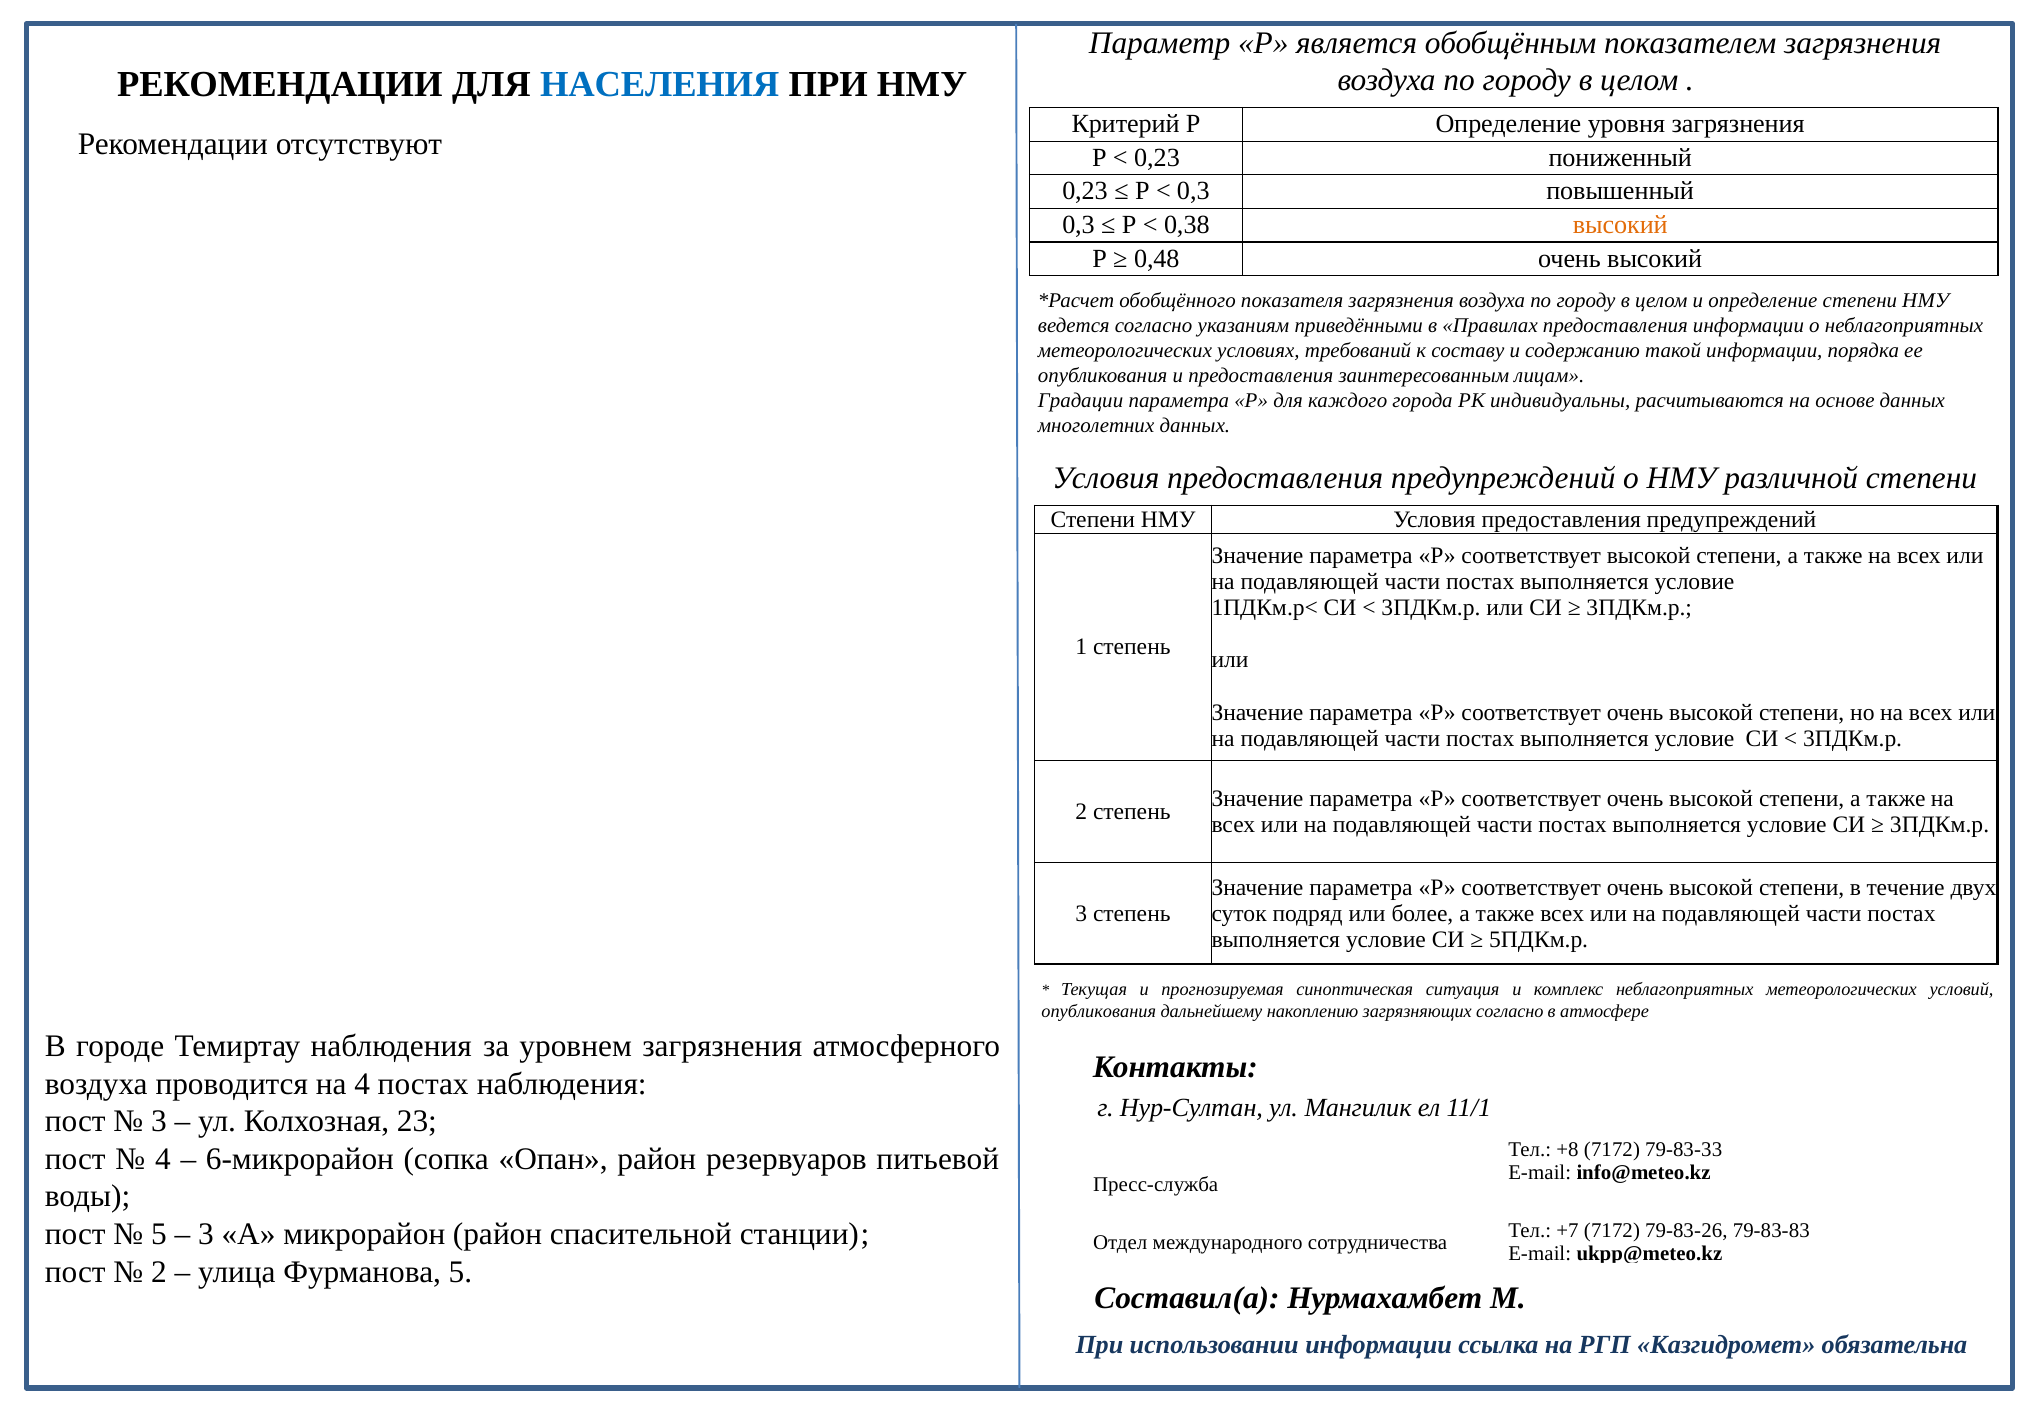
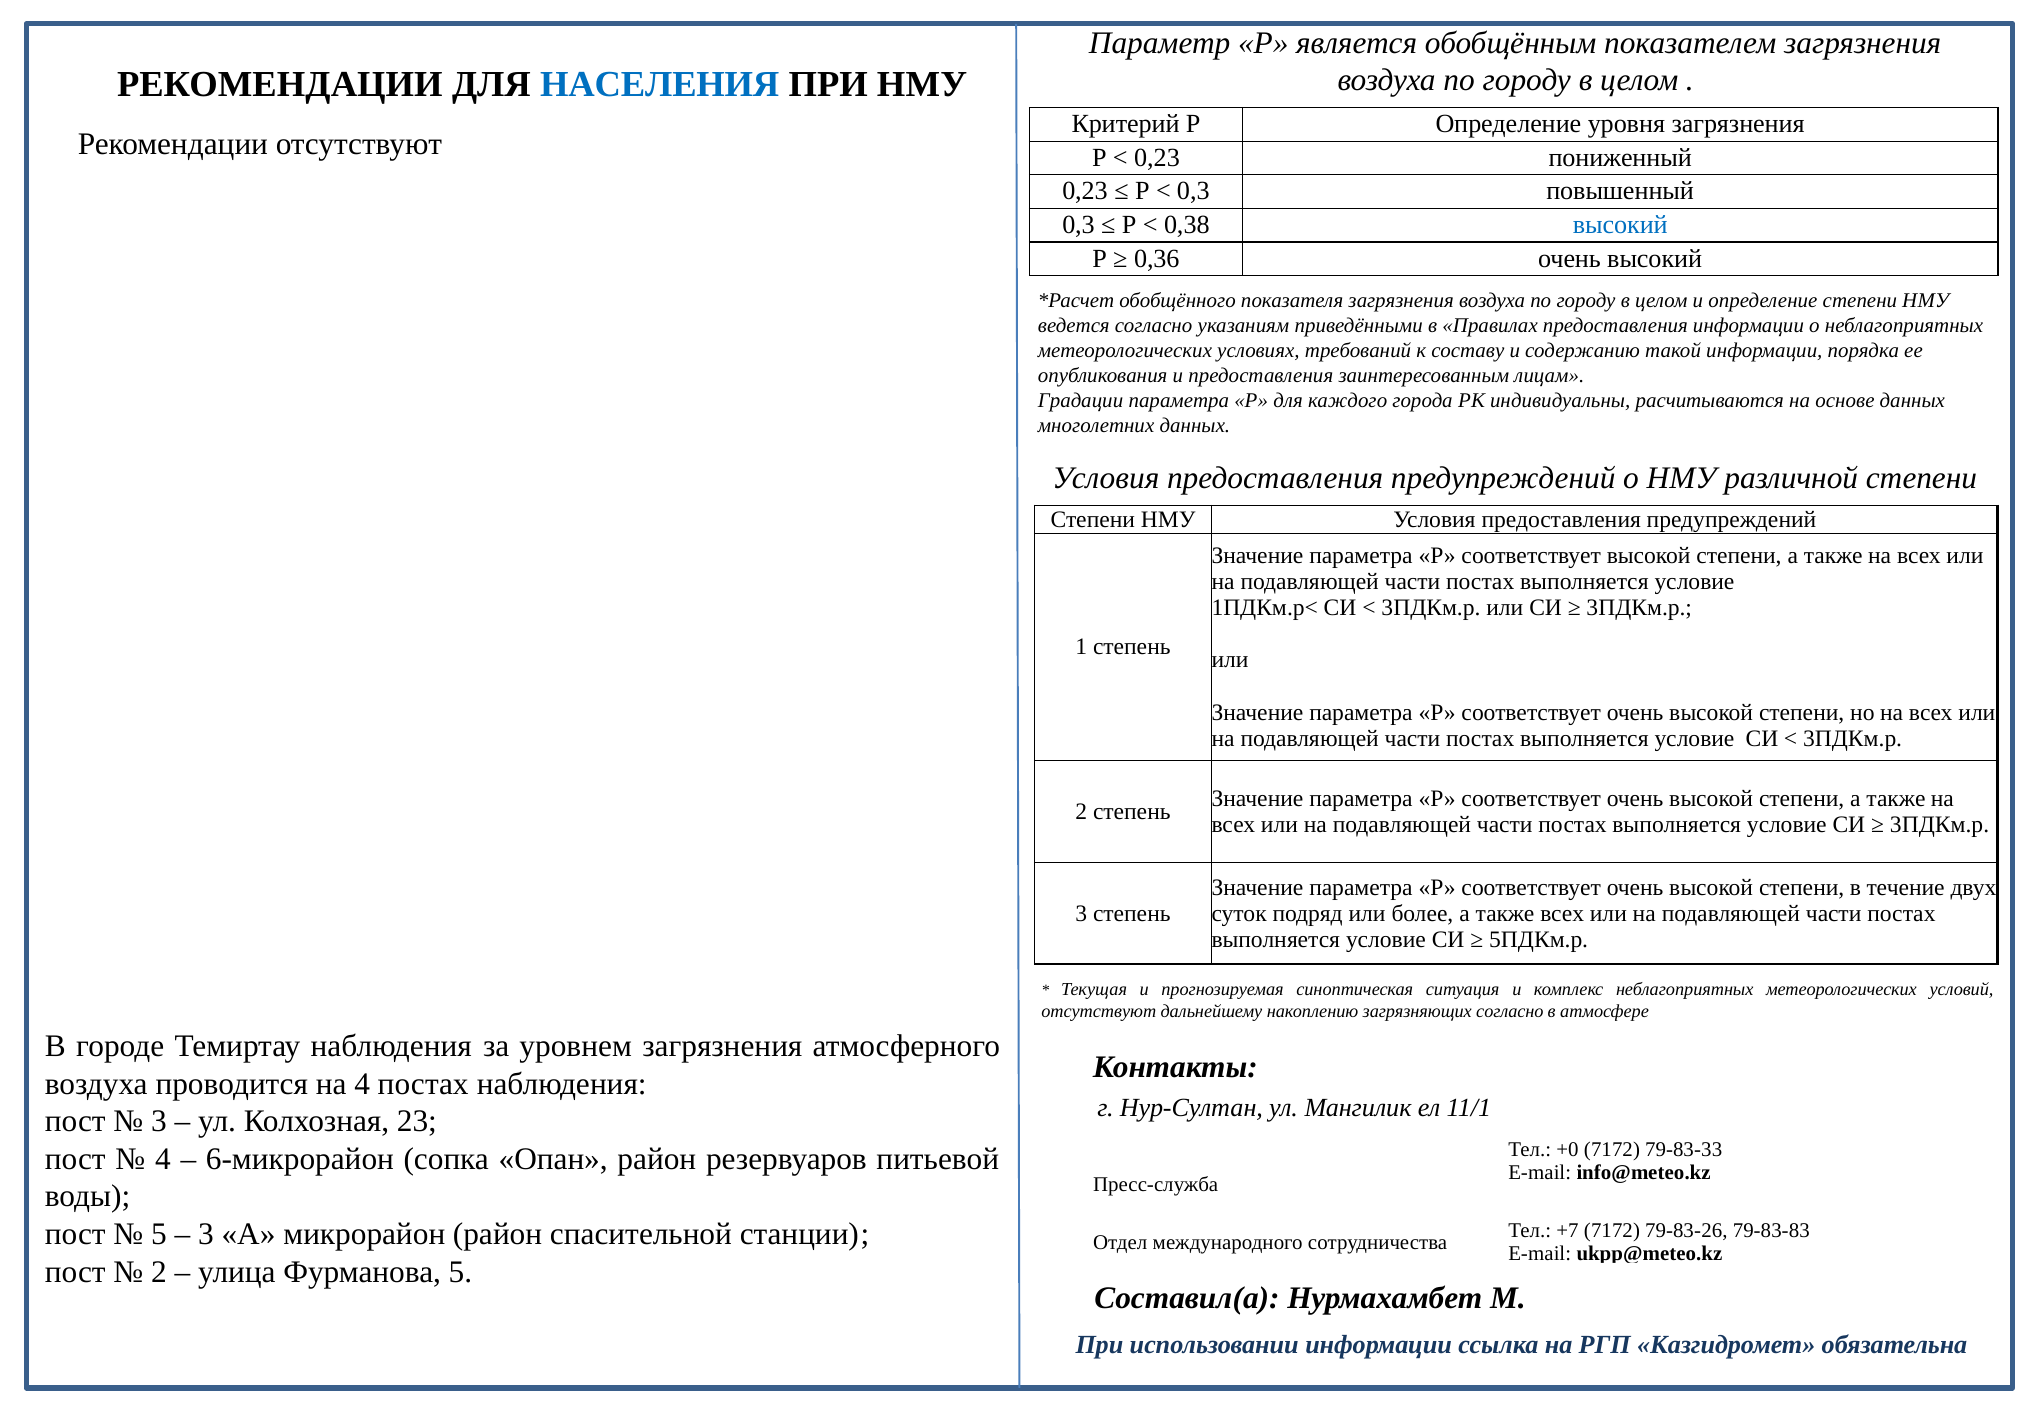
высокий at (1620, 225) colour: orange -> blue
0,48: 0,48 -> 0,36
опубликования at (1099, 1011): опубликования -> отсутствуют
+8: +8 -> +0
